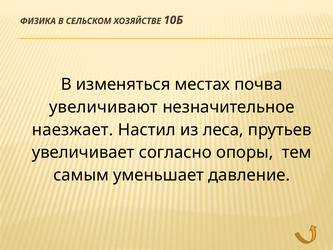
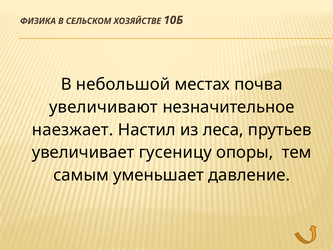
изменяться: изменяться -> небольшой
согласно: согласно -> гусеницу
